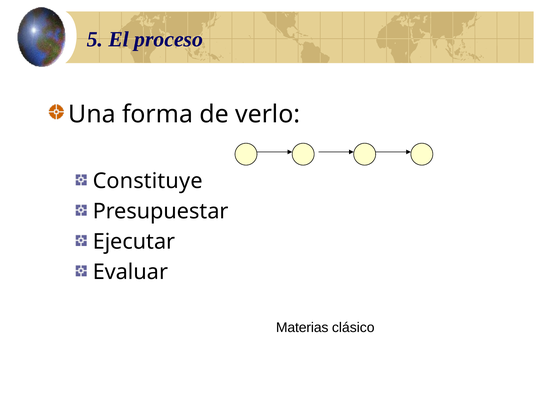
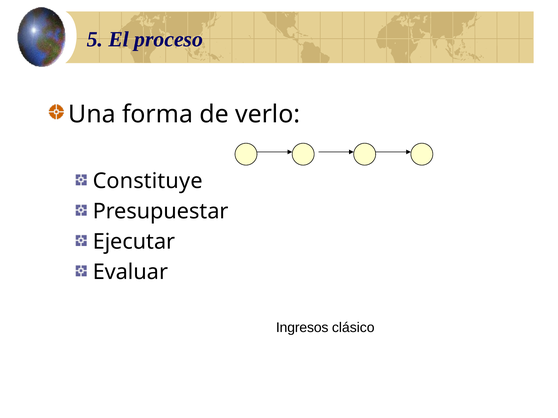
Materias: Materias -> Ingresos
